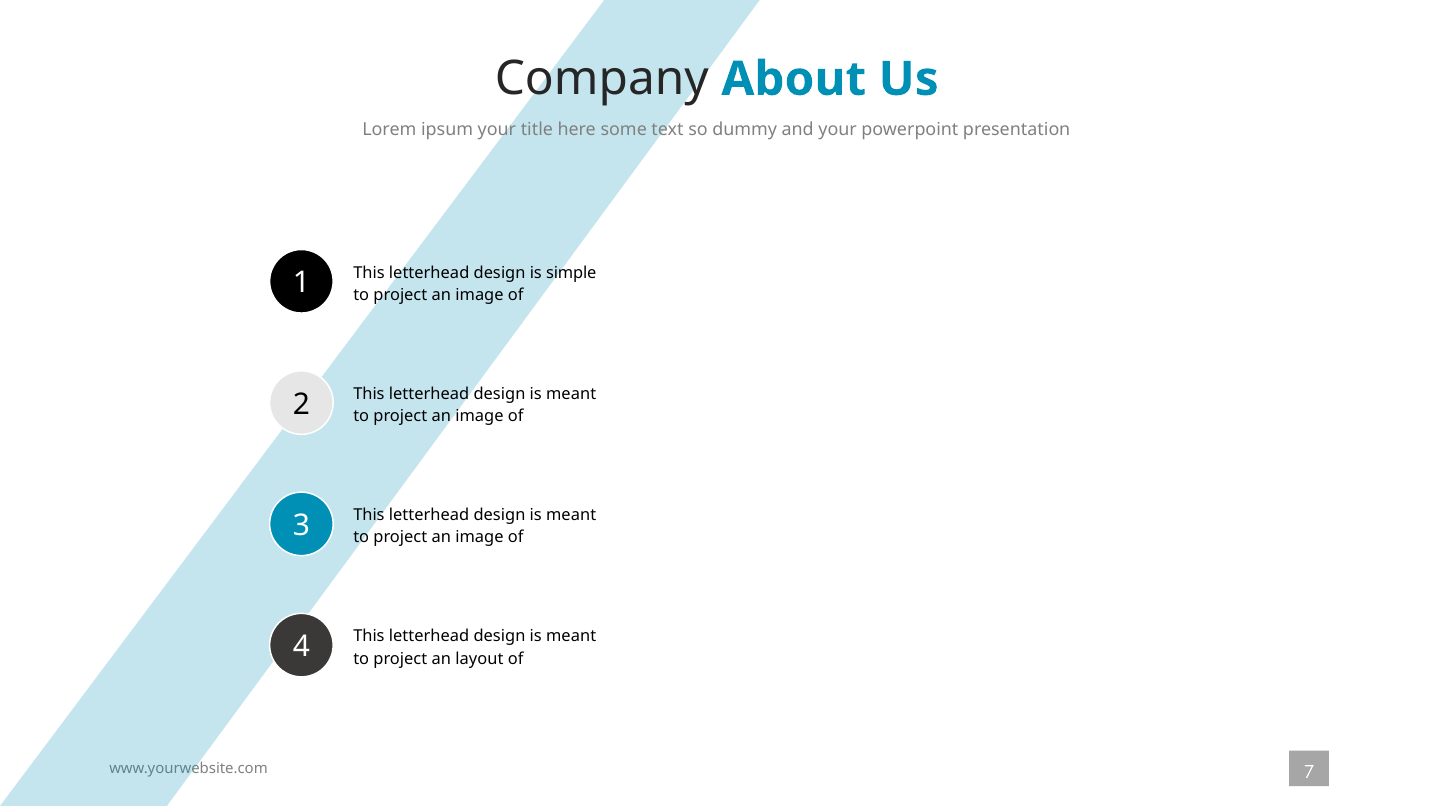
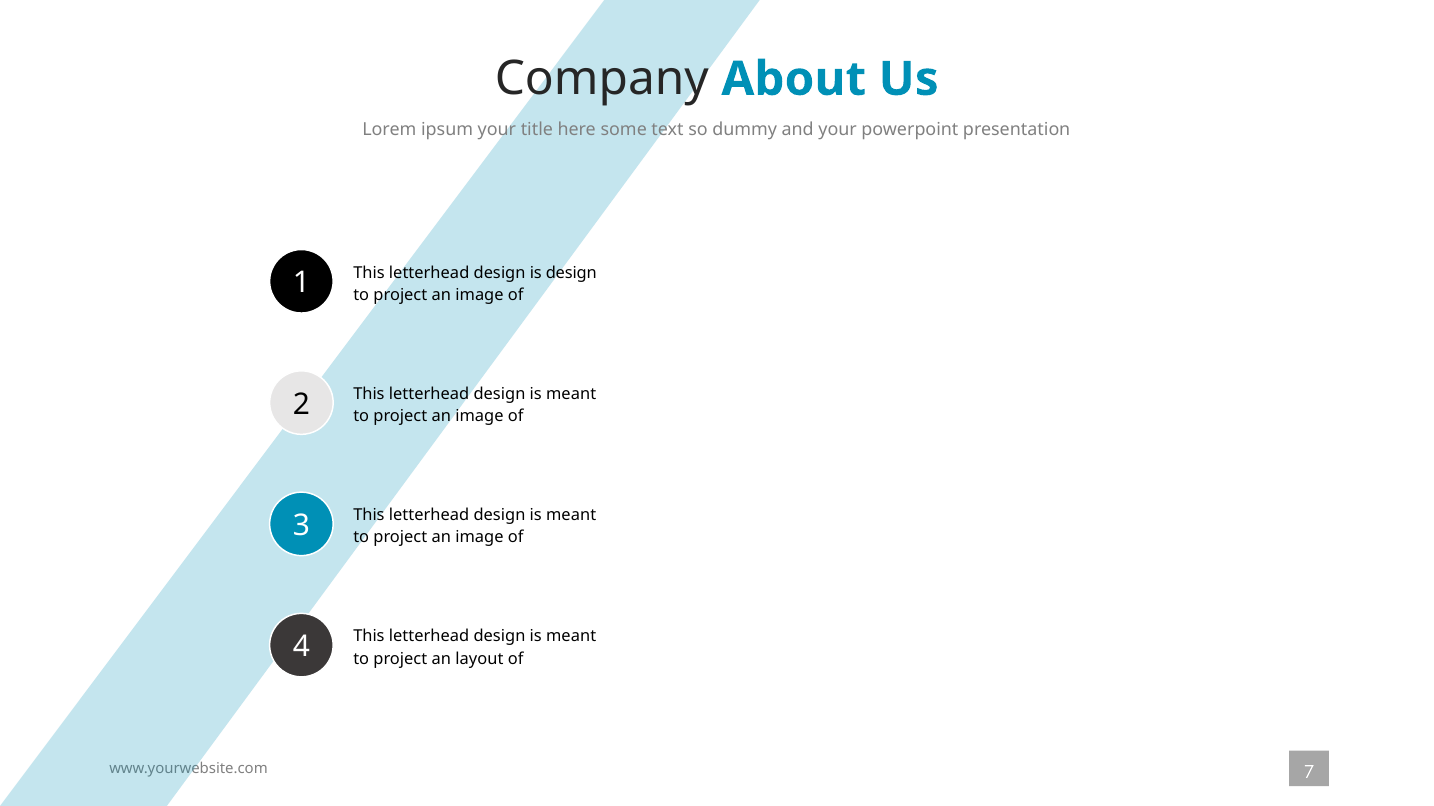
is simple: simple -> design
